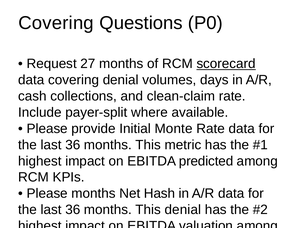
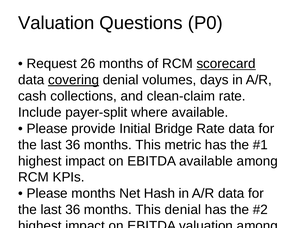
Covering at (56, 23): Covering -> Valuation
27: 27 -> 26
covering at (74, 80) underline: none -> present
Monte: Monte -> Bridge
EBITDA predicted: predicted -> available
